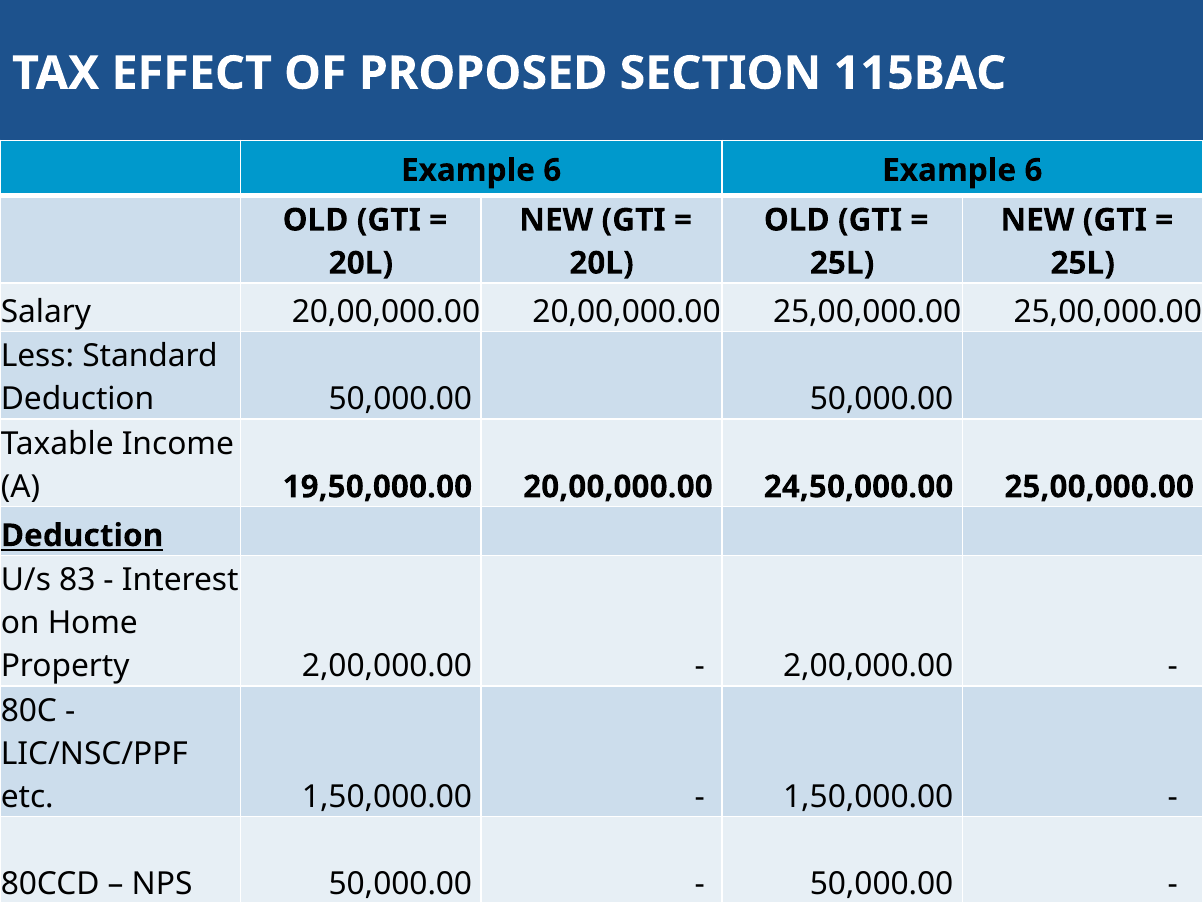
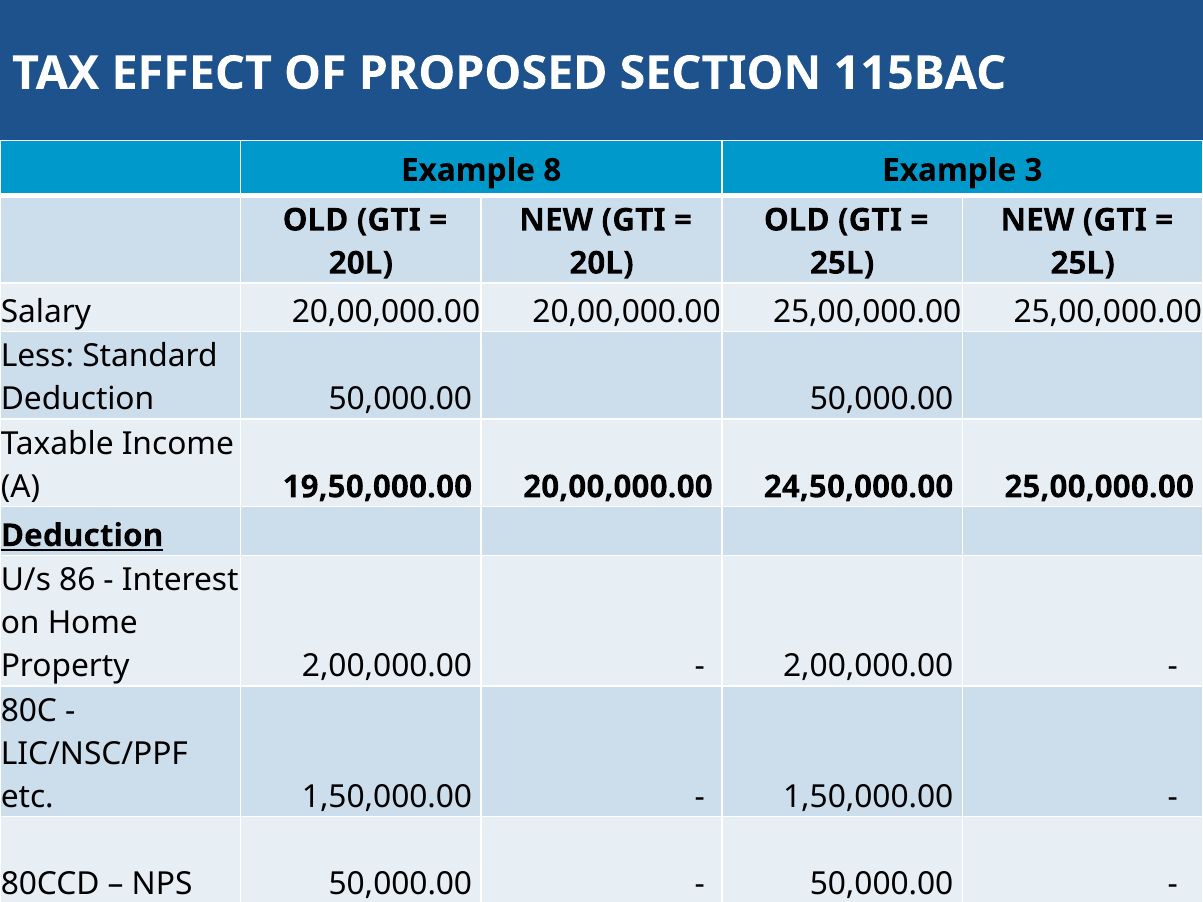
6 at (552, 170): 6 -> 8
6 at (1033, 170): 6 -> 3
83: 83 -> 86
